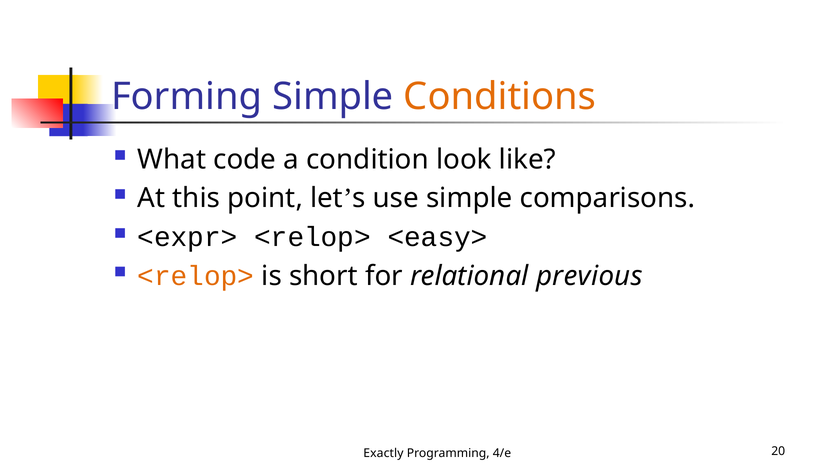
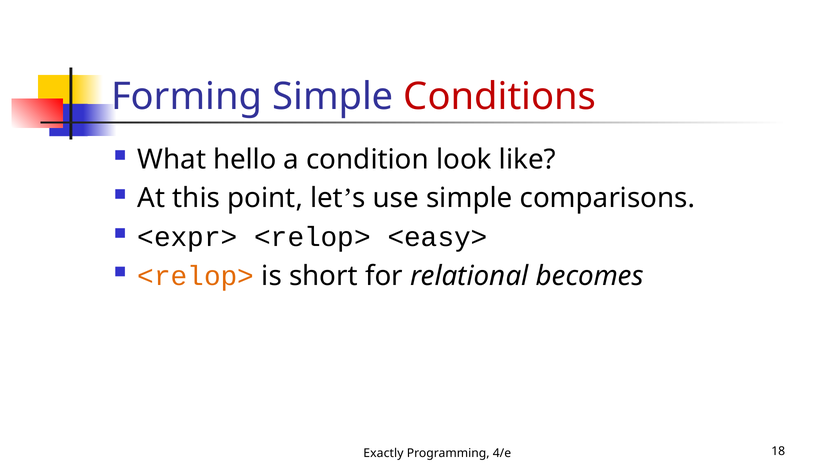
Conditions colour: orange -> red
code: code -> hello
previous: previous -> becomes
20: 20 -> 18
